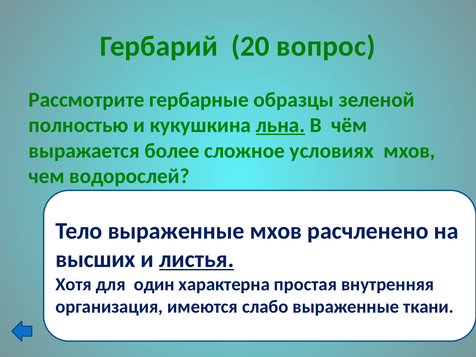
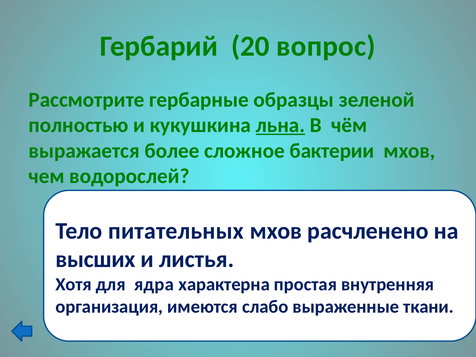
условиях: условиях -> бактерии
Тело выраженные: выраженные -> питательных
листья underline: present -> none
один: один -> ядра
